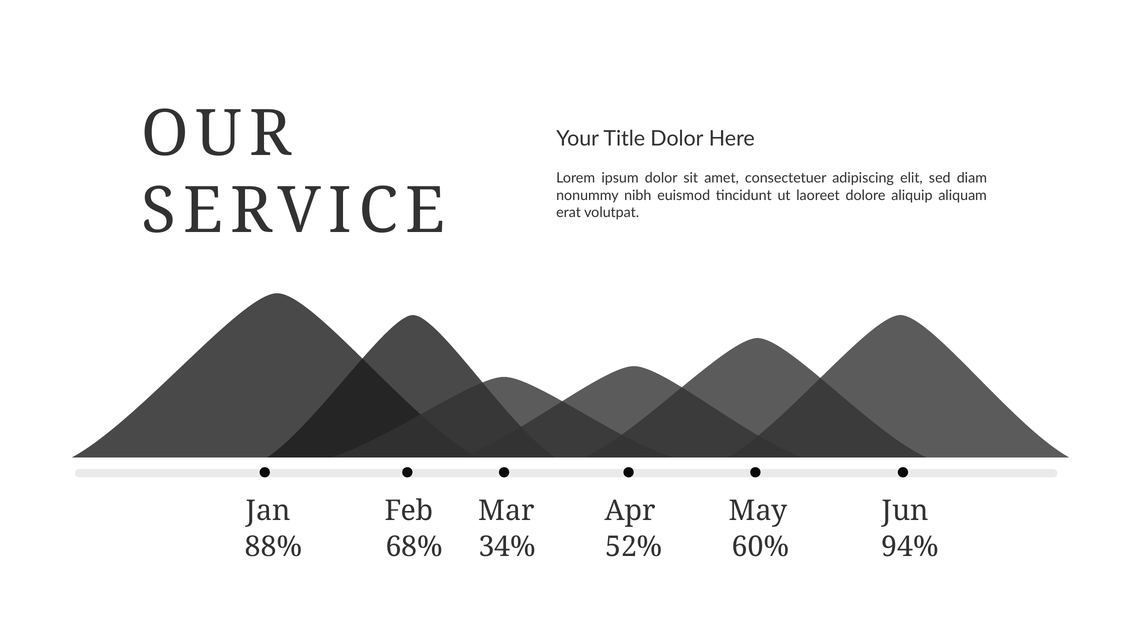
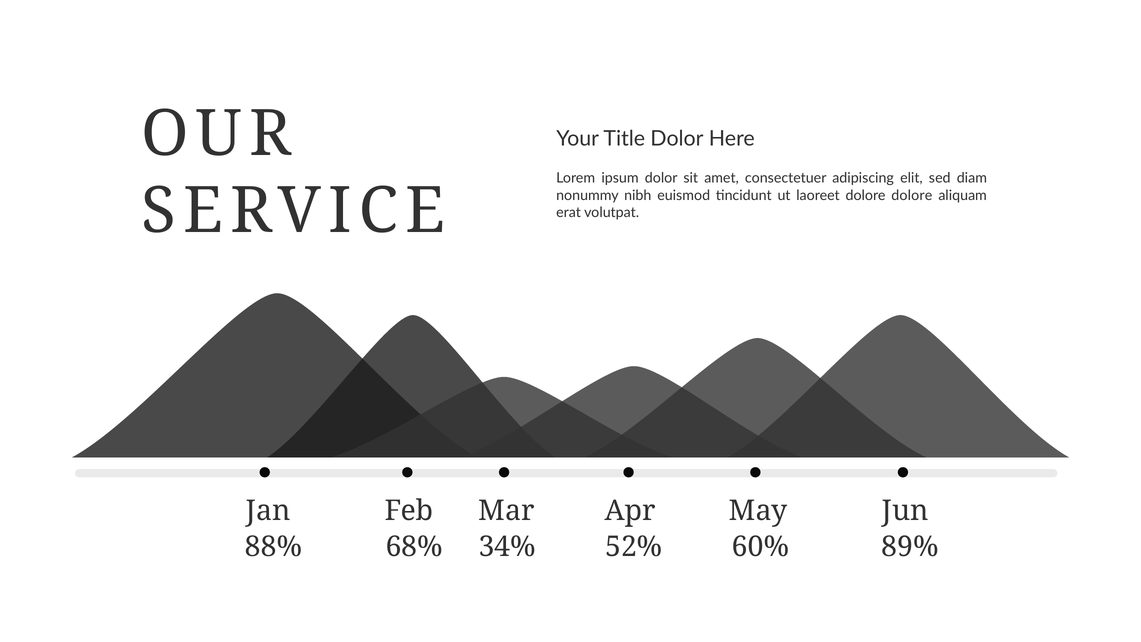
dolore aliquip: aliquip -> dolore
94%: 94% -> 89%
